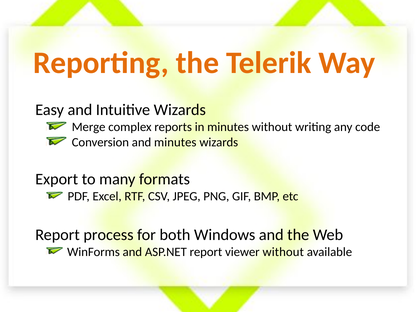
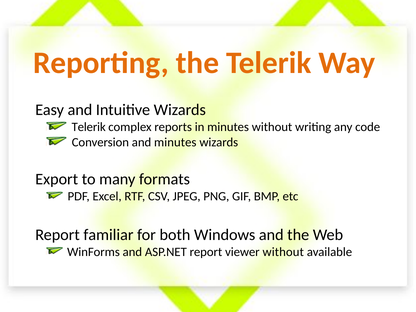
Merge at (89, 127): Merge -> Telerik
process: process -> familiar
